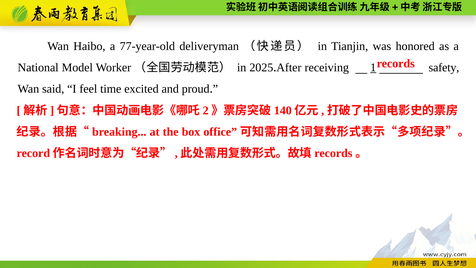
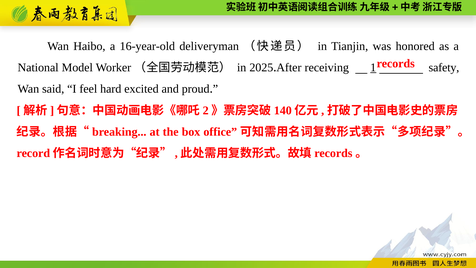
77-year-old: 77-year-old -> 16-year-old
time: time -> hard
